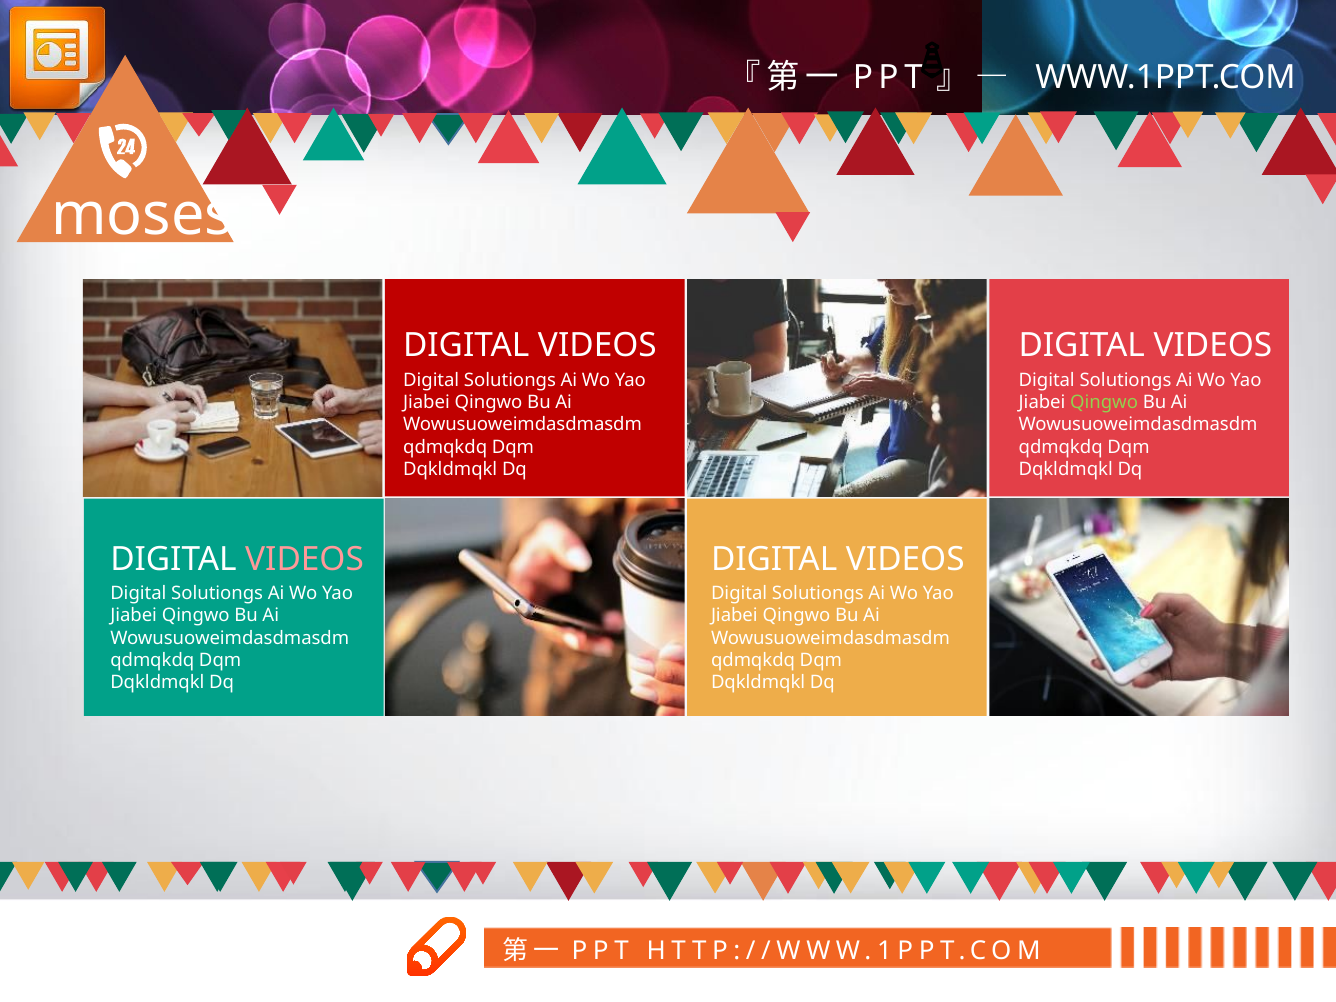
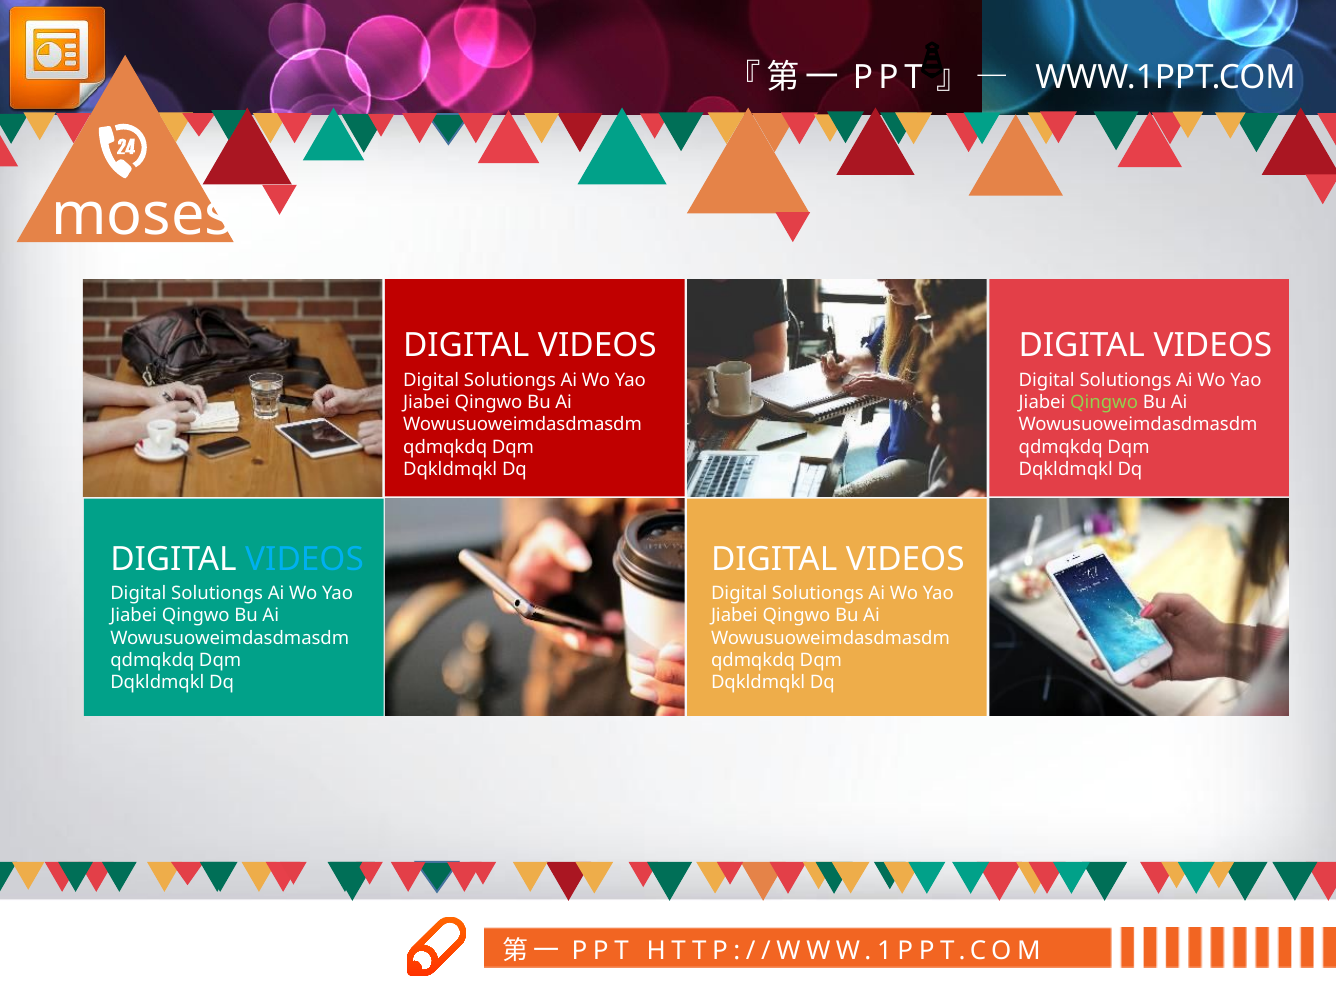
VIDEOS at (305, 559) colour: pink -> light blue
